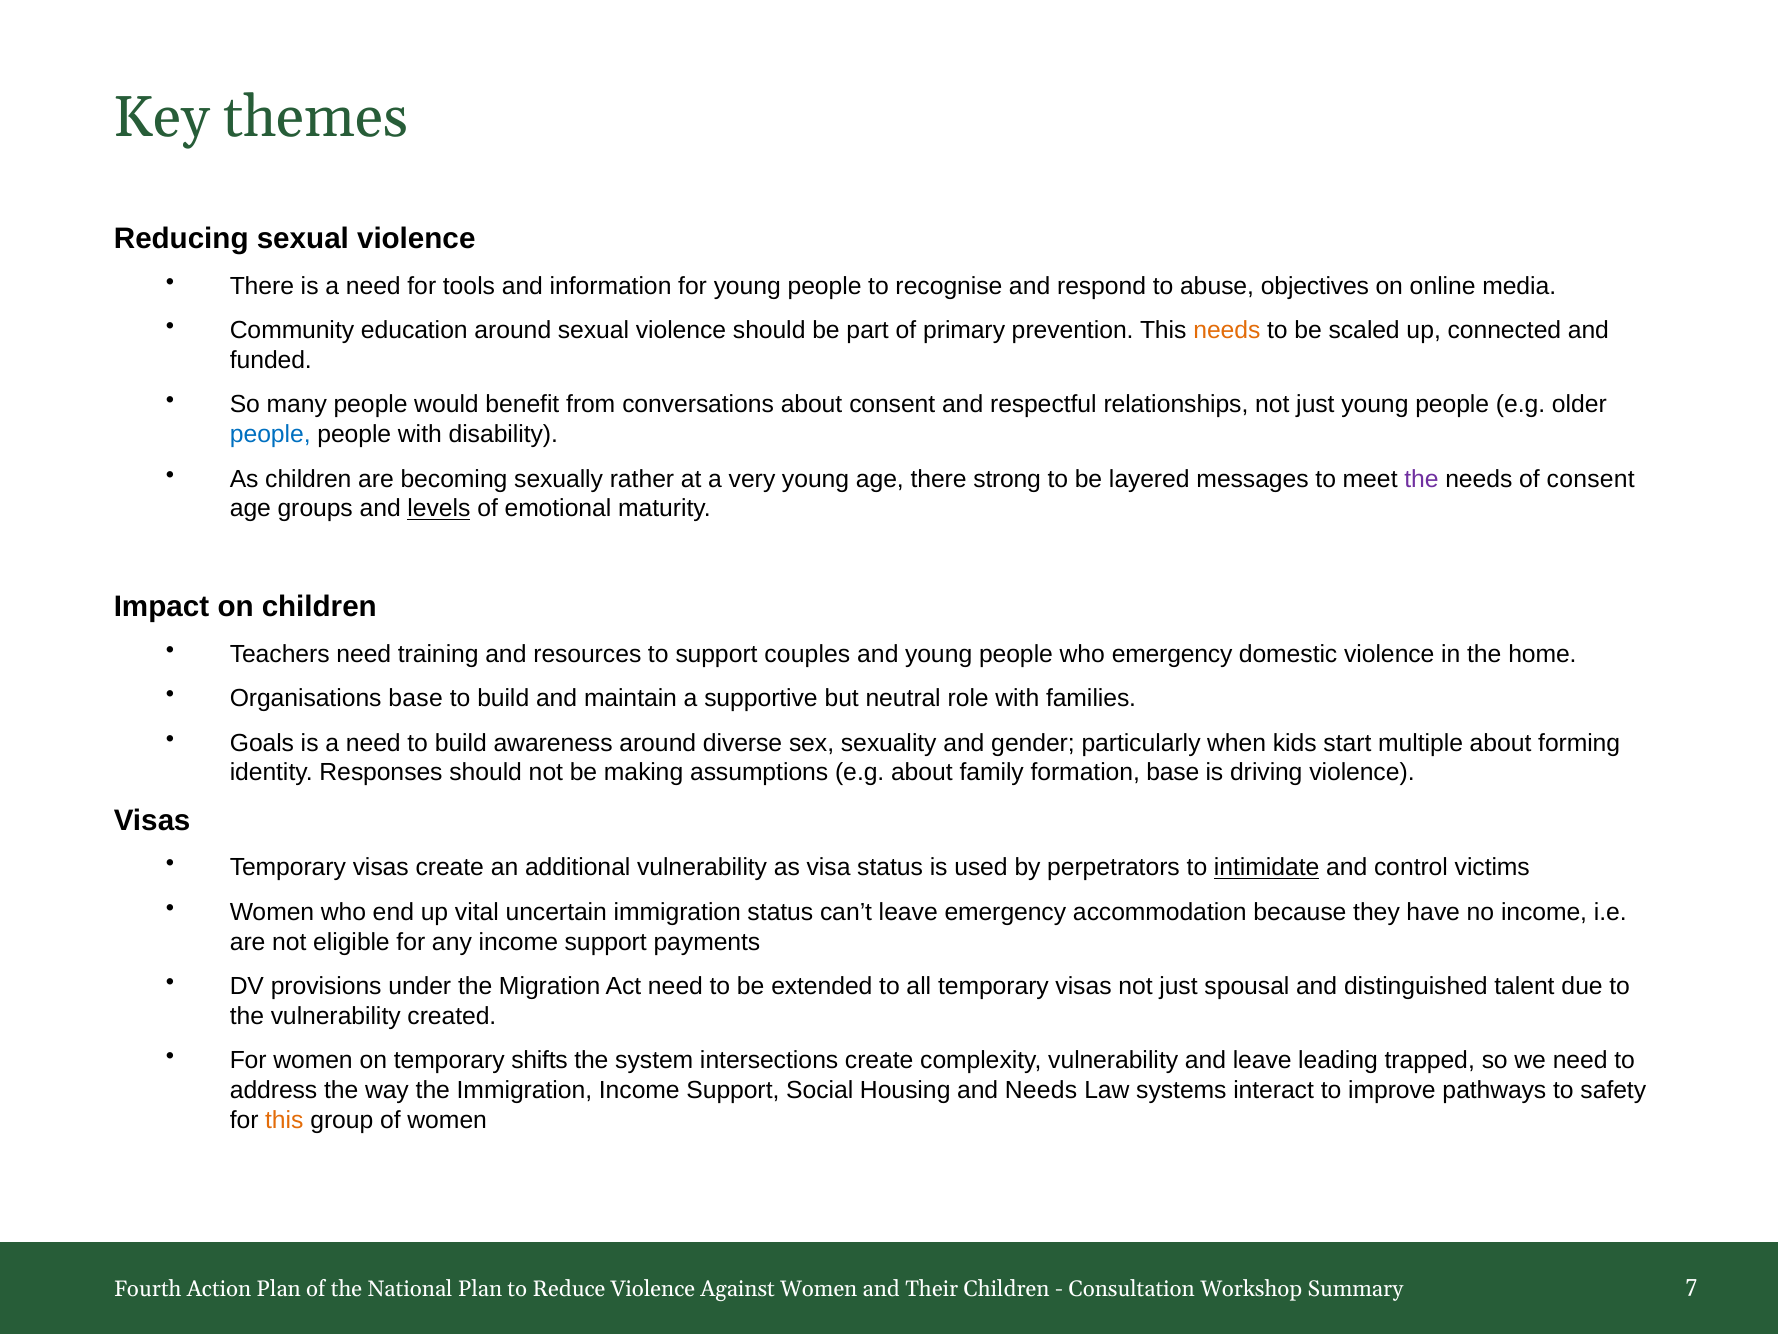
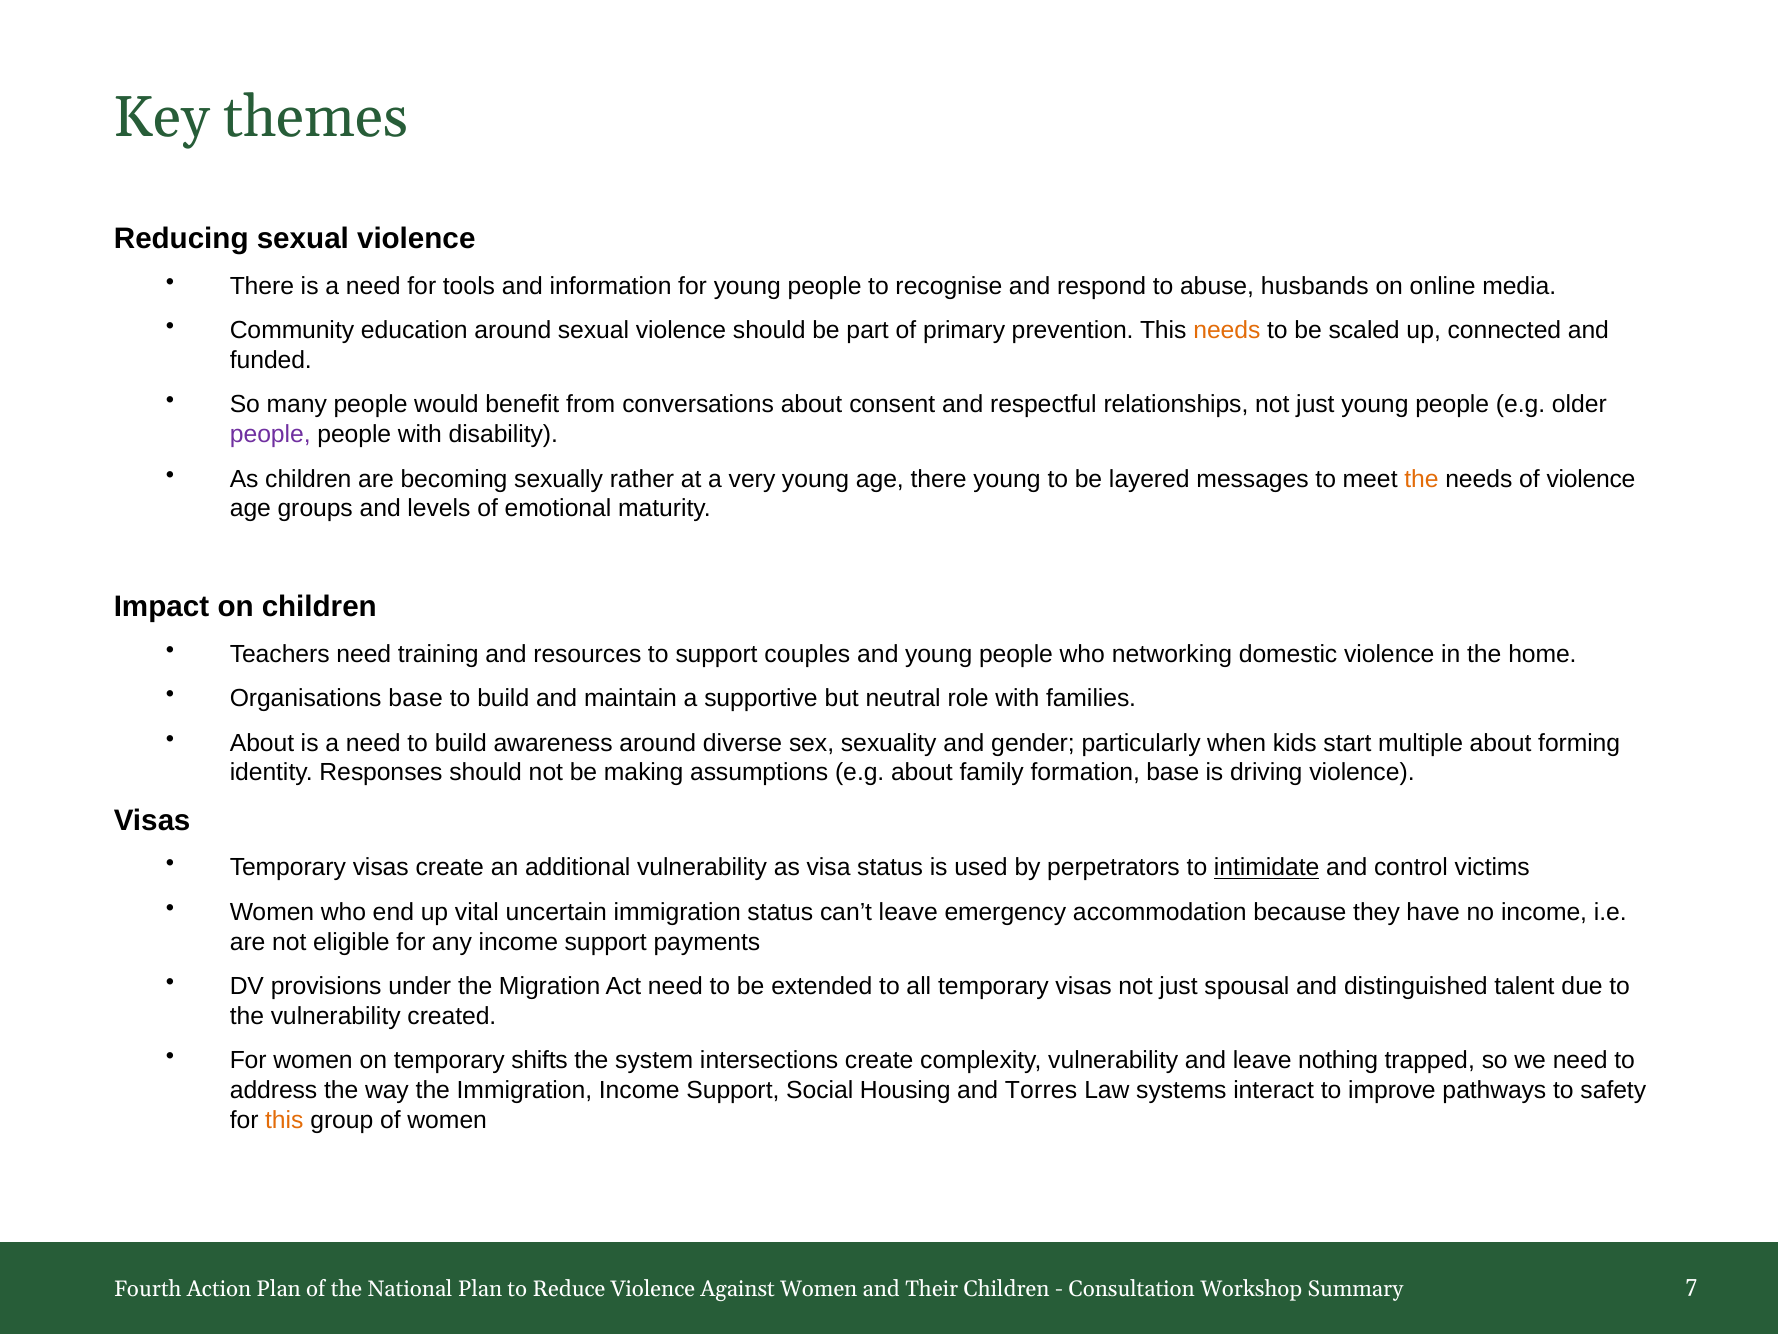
objectives: objectives -> husbands
people at (270, 434) colour: blue -> purple
there strong: strong -> young
the at (1422, 479) colour: purple -> orange
of consent: consent -> violence
levels underline: present -> none
who emergency: emergency -> networking
Goals at (262, 743): Goals -> About
leading: leading -> nothing
and Needs: Needs -> Torres
